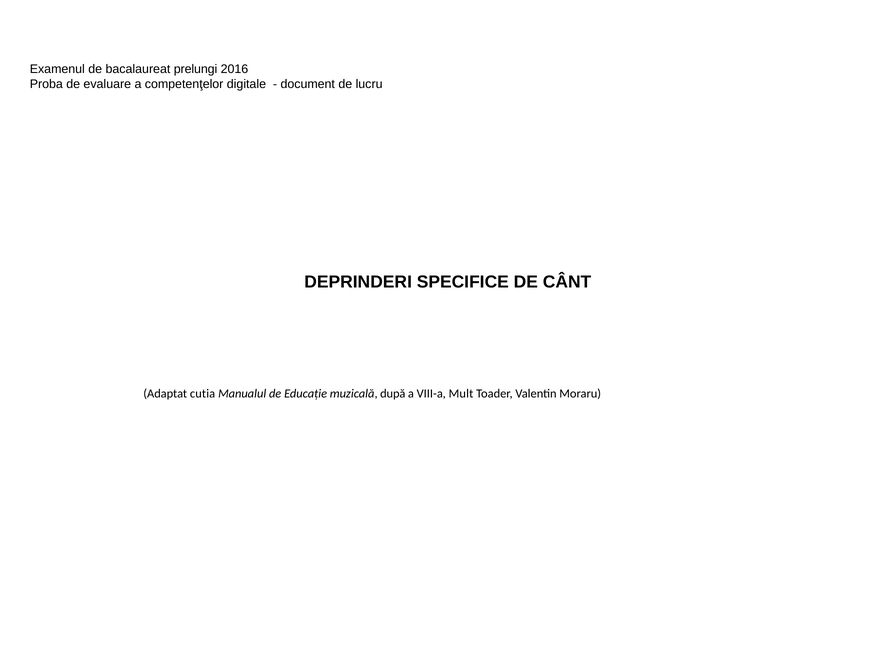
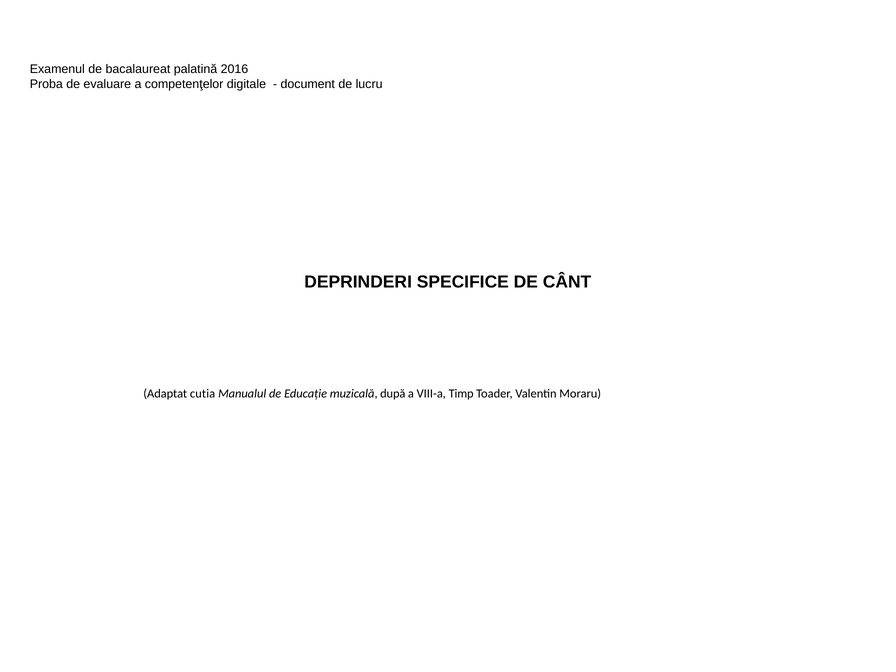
prelungi: prelungi -> palatină
Mult: Mult -> Timp
